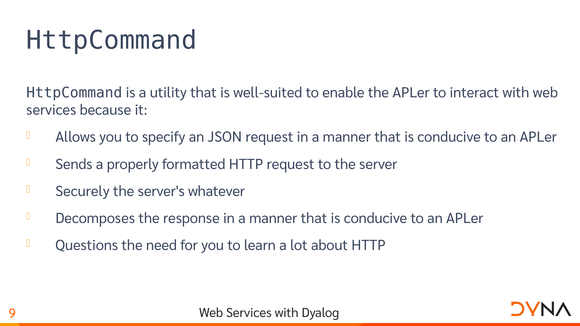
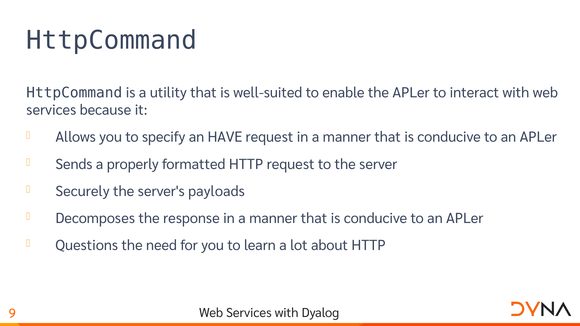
JSON: JSON -> HAVE
whatever: whatever -> payloads
